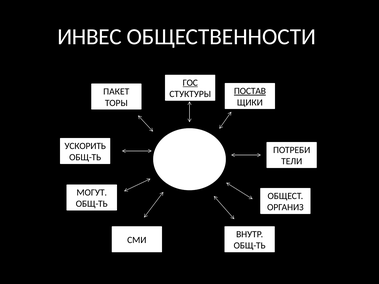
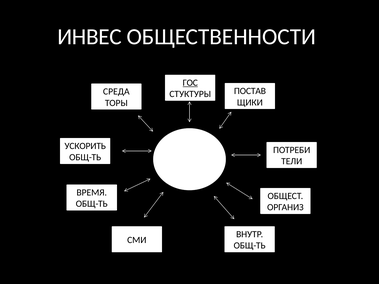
ПОСТАВ underline: present -> none
ПАКЕТ: ПАКЕТ -> СРЕДА
МОГУТ: МОГУТ -> ВРЕМЯ
